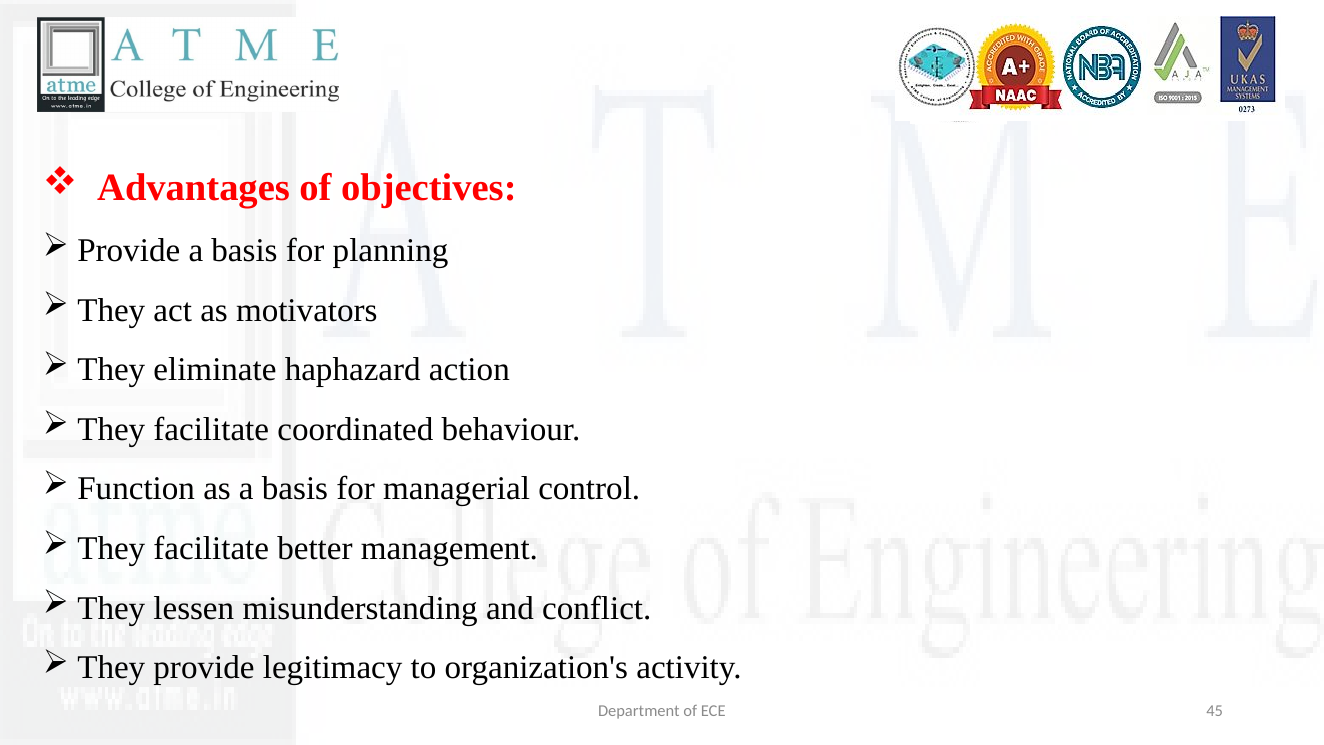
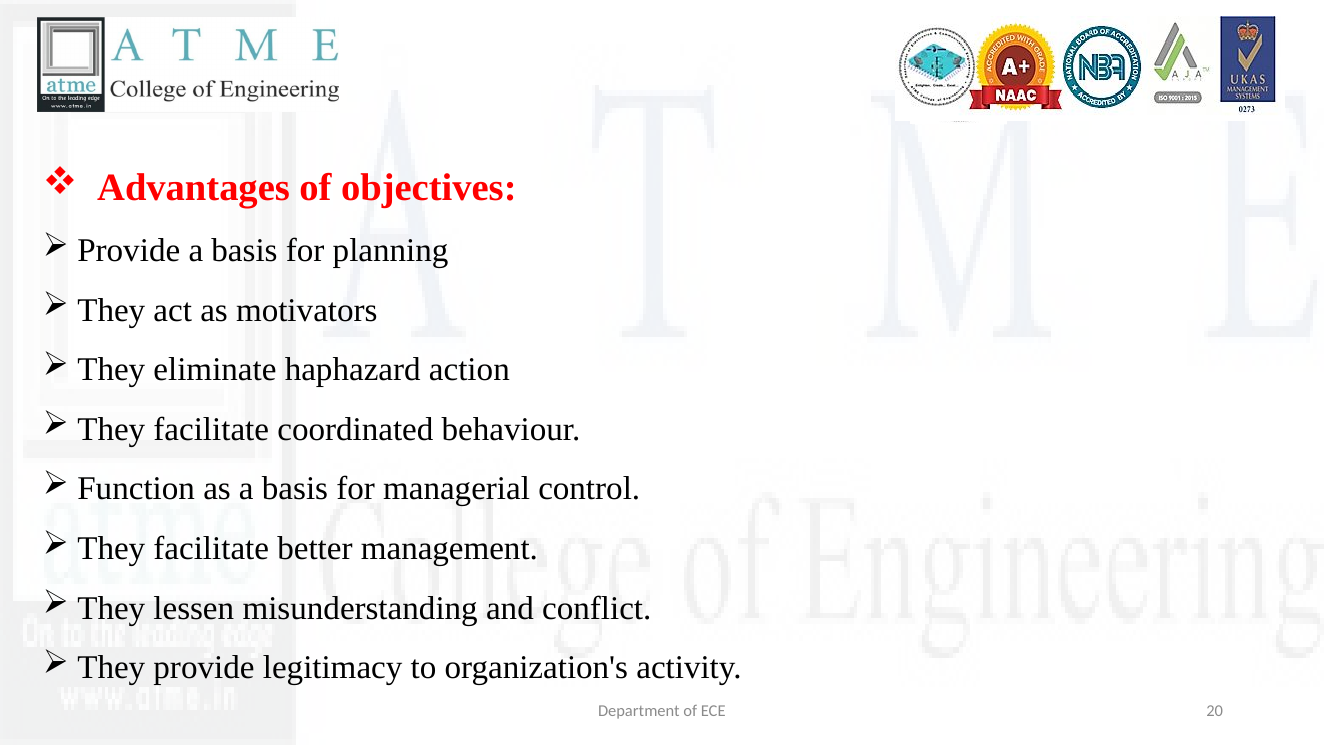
45: 45 -> 20
